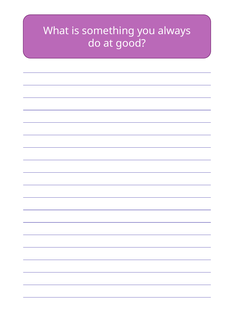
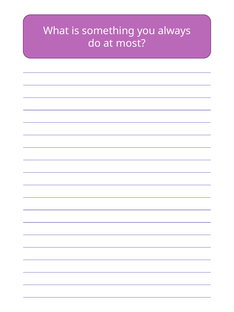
good: good -> most
